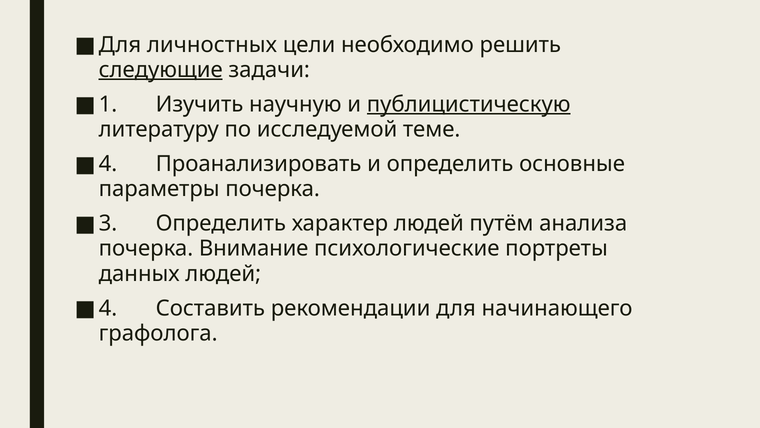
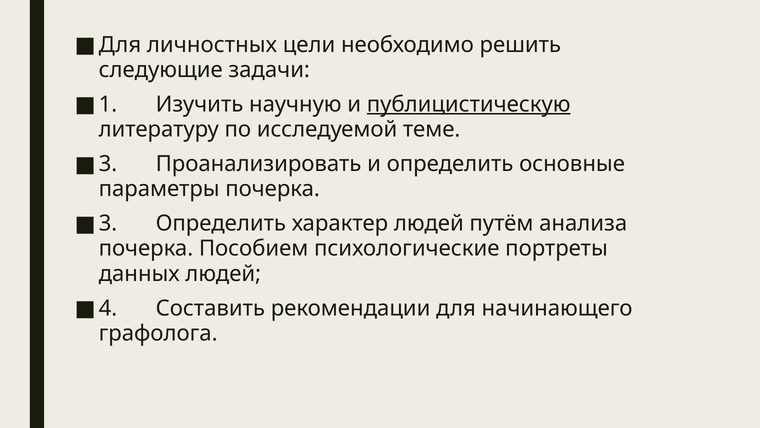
следующие underline: present -> none
4 at (108, 164): 4 -> 3
Внимание: Внимание -> Пособием
